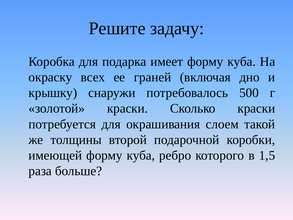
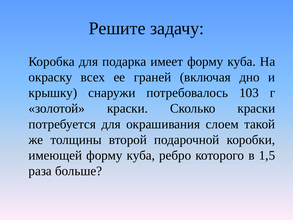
500: 500 -> 103
